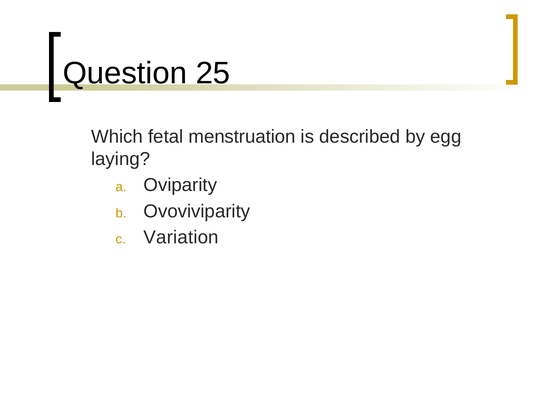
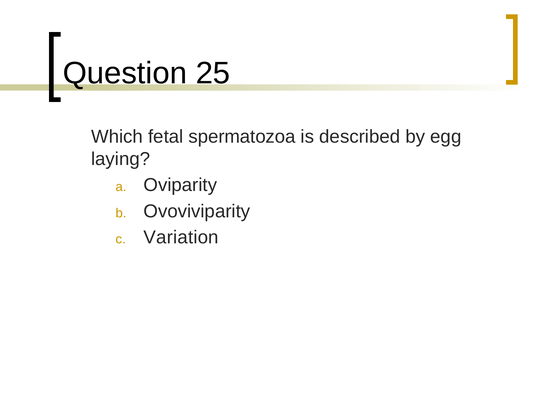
menstruation: menstruation -> spermatozoa
